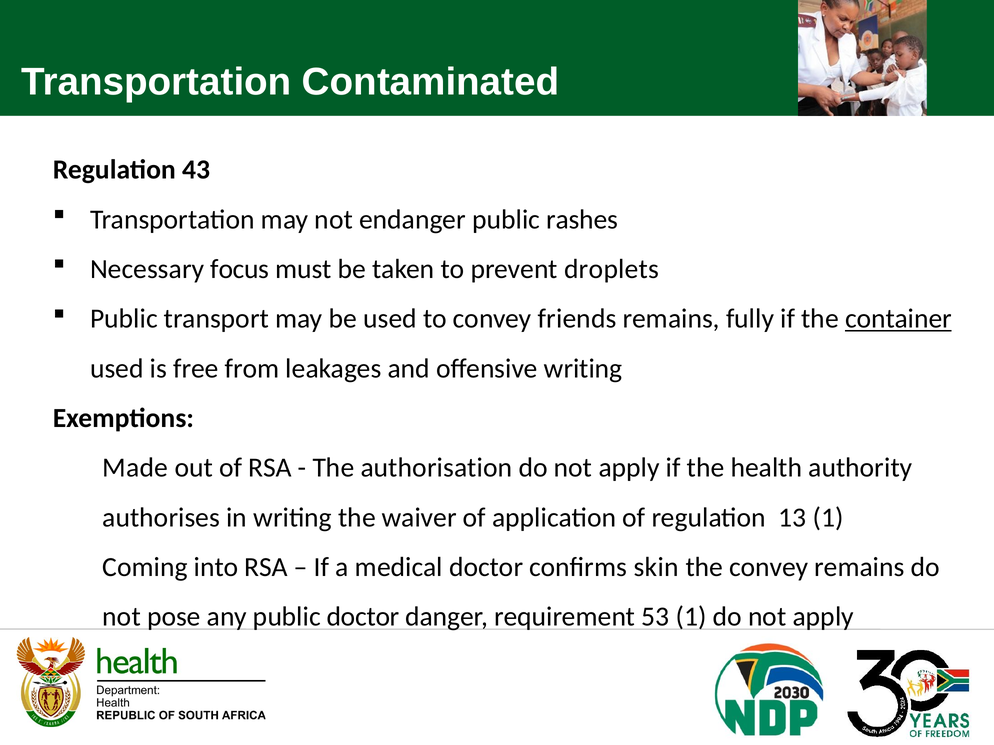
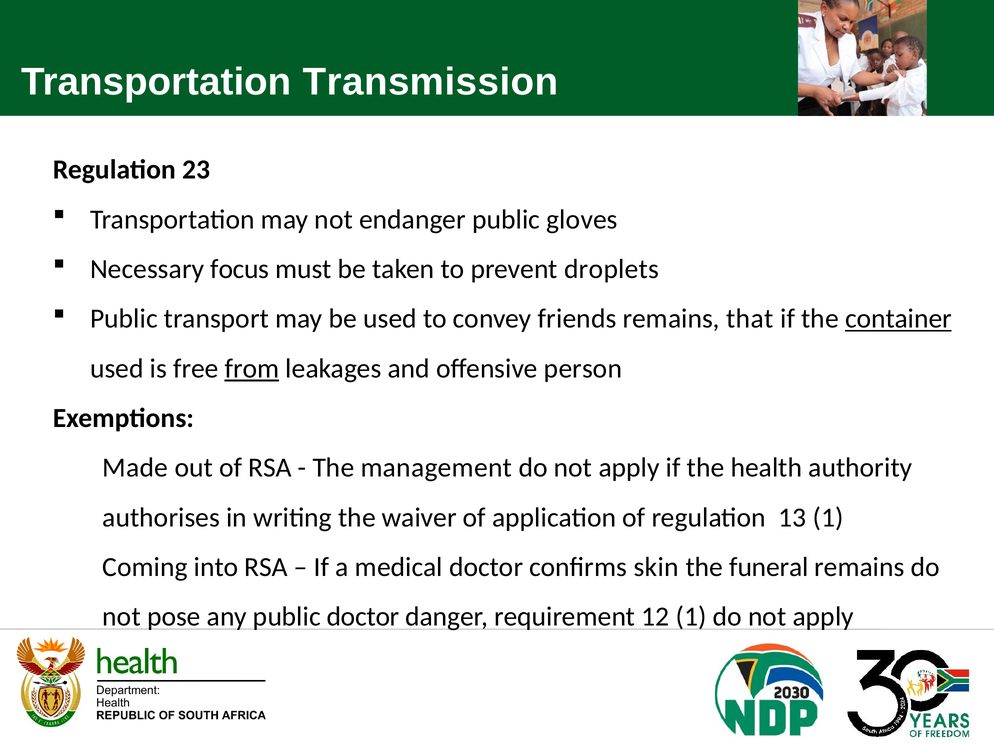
Contaminated: Contaminated -> Transmission
43: 43 -> 23
rashes: rashes -> gloves
fully: fully -> that
from underline: none -> present
offensive writing: writing -> person
authorisation: authorisation -> management
the convey: convey -> funeral
53: 53 -> 12
